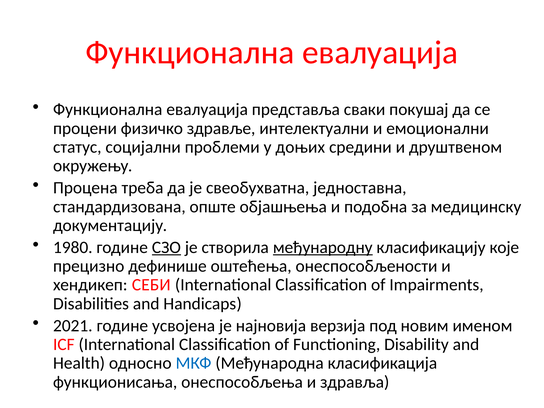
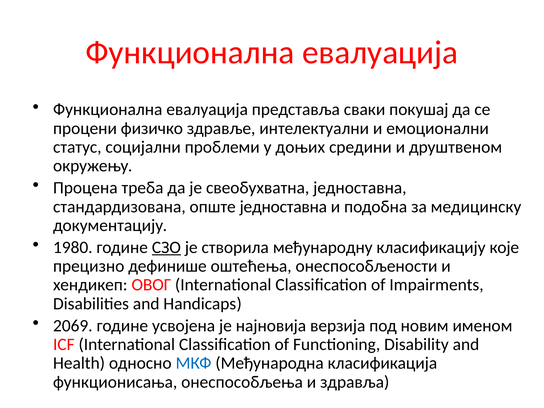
опште објашњења: објашњења -> једноставна
међународну underline: present -> none
СЕБИ: СЕБИ -> ОВОГ
2021: 2021 -> 2069
